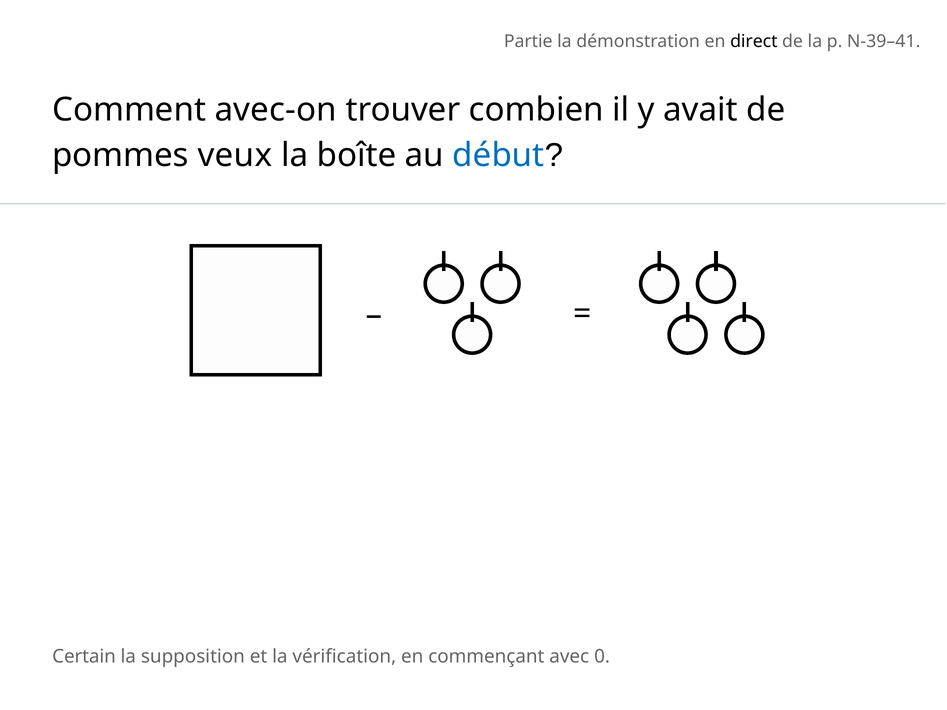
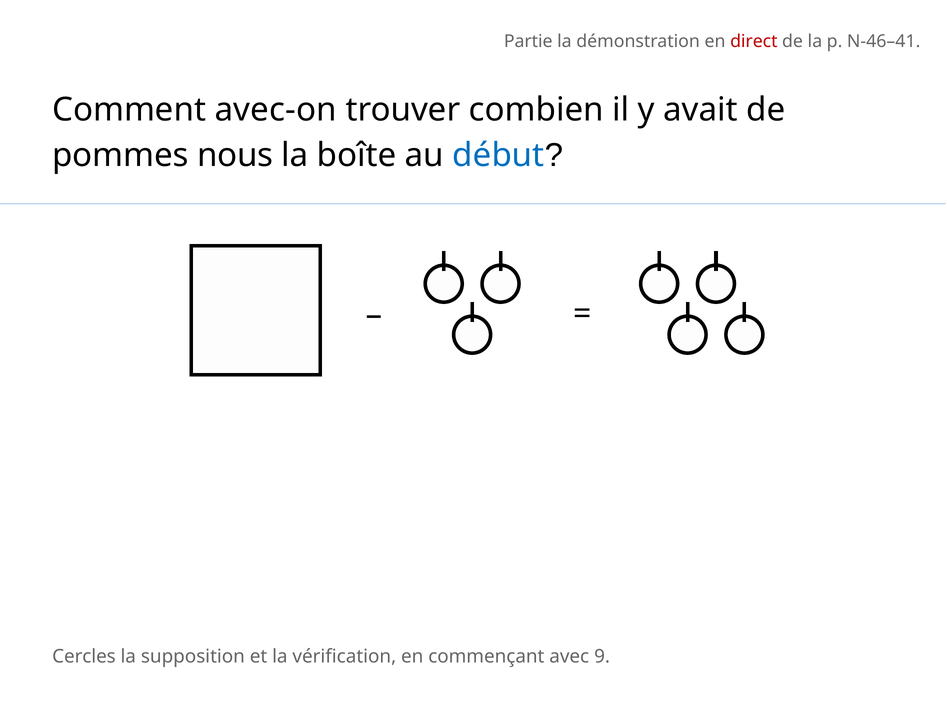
direct colour: black -> red
N-39–41: N-39–41 -> N-46–41
veux: veux -> nous
Certain: Certain -> Cercles
0: 0 -> 9
